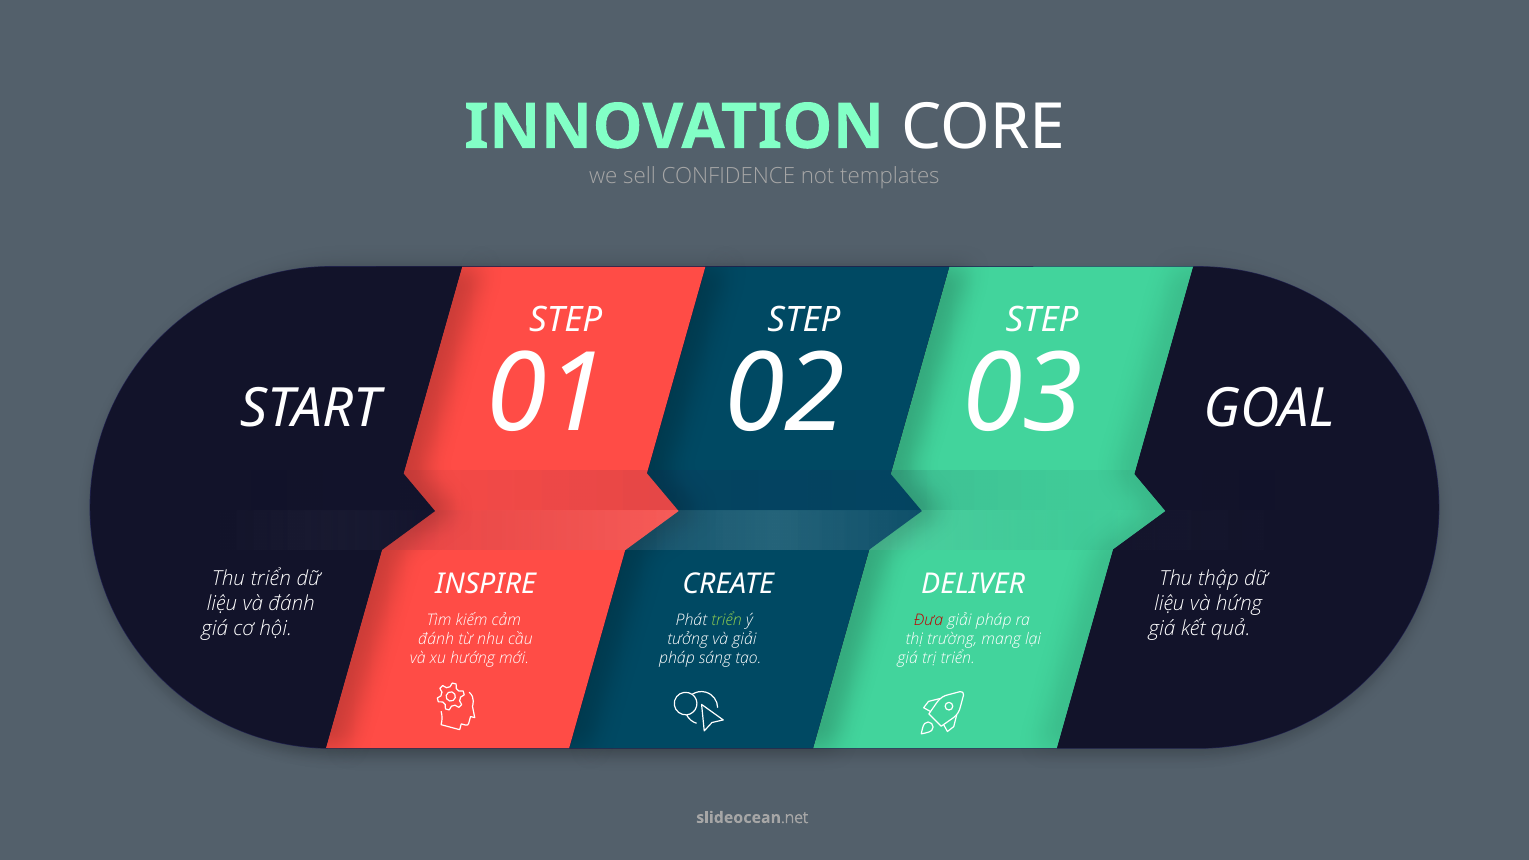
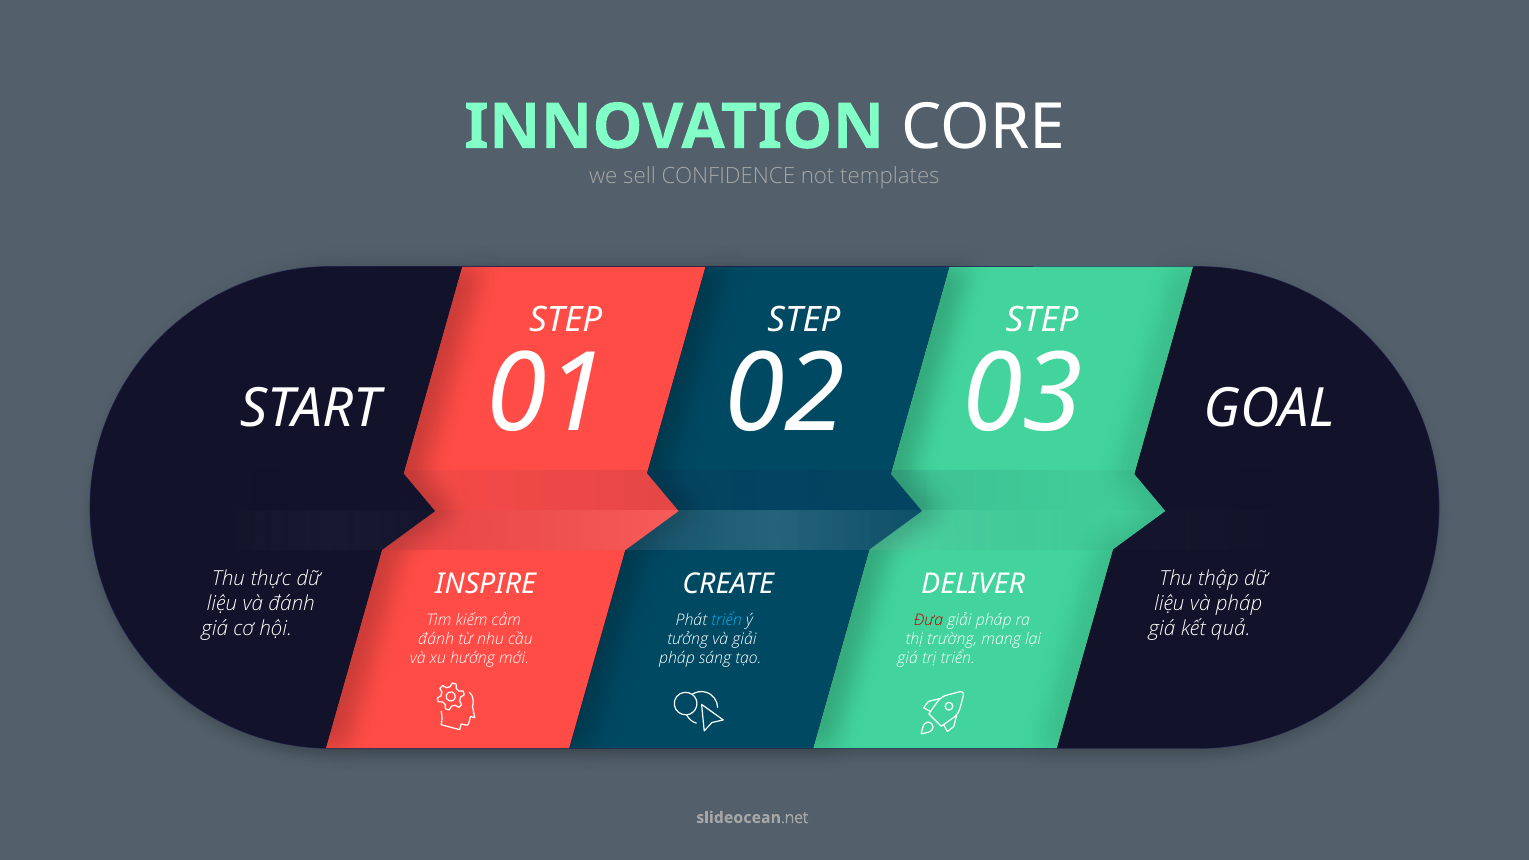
Thu triển: triển -> thực
và hứng: hứng -> pháp
triển at (727, 620) colour: light green -> light blue
